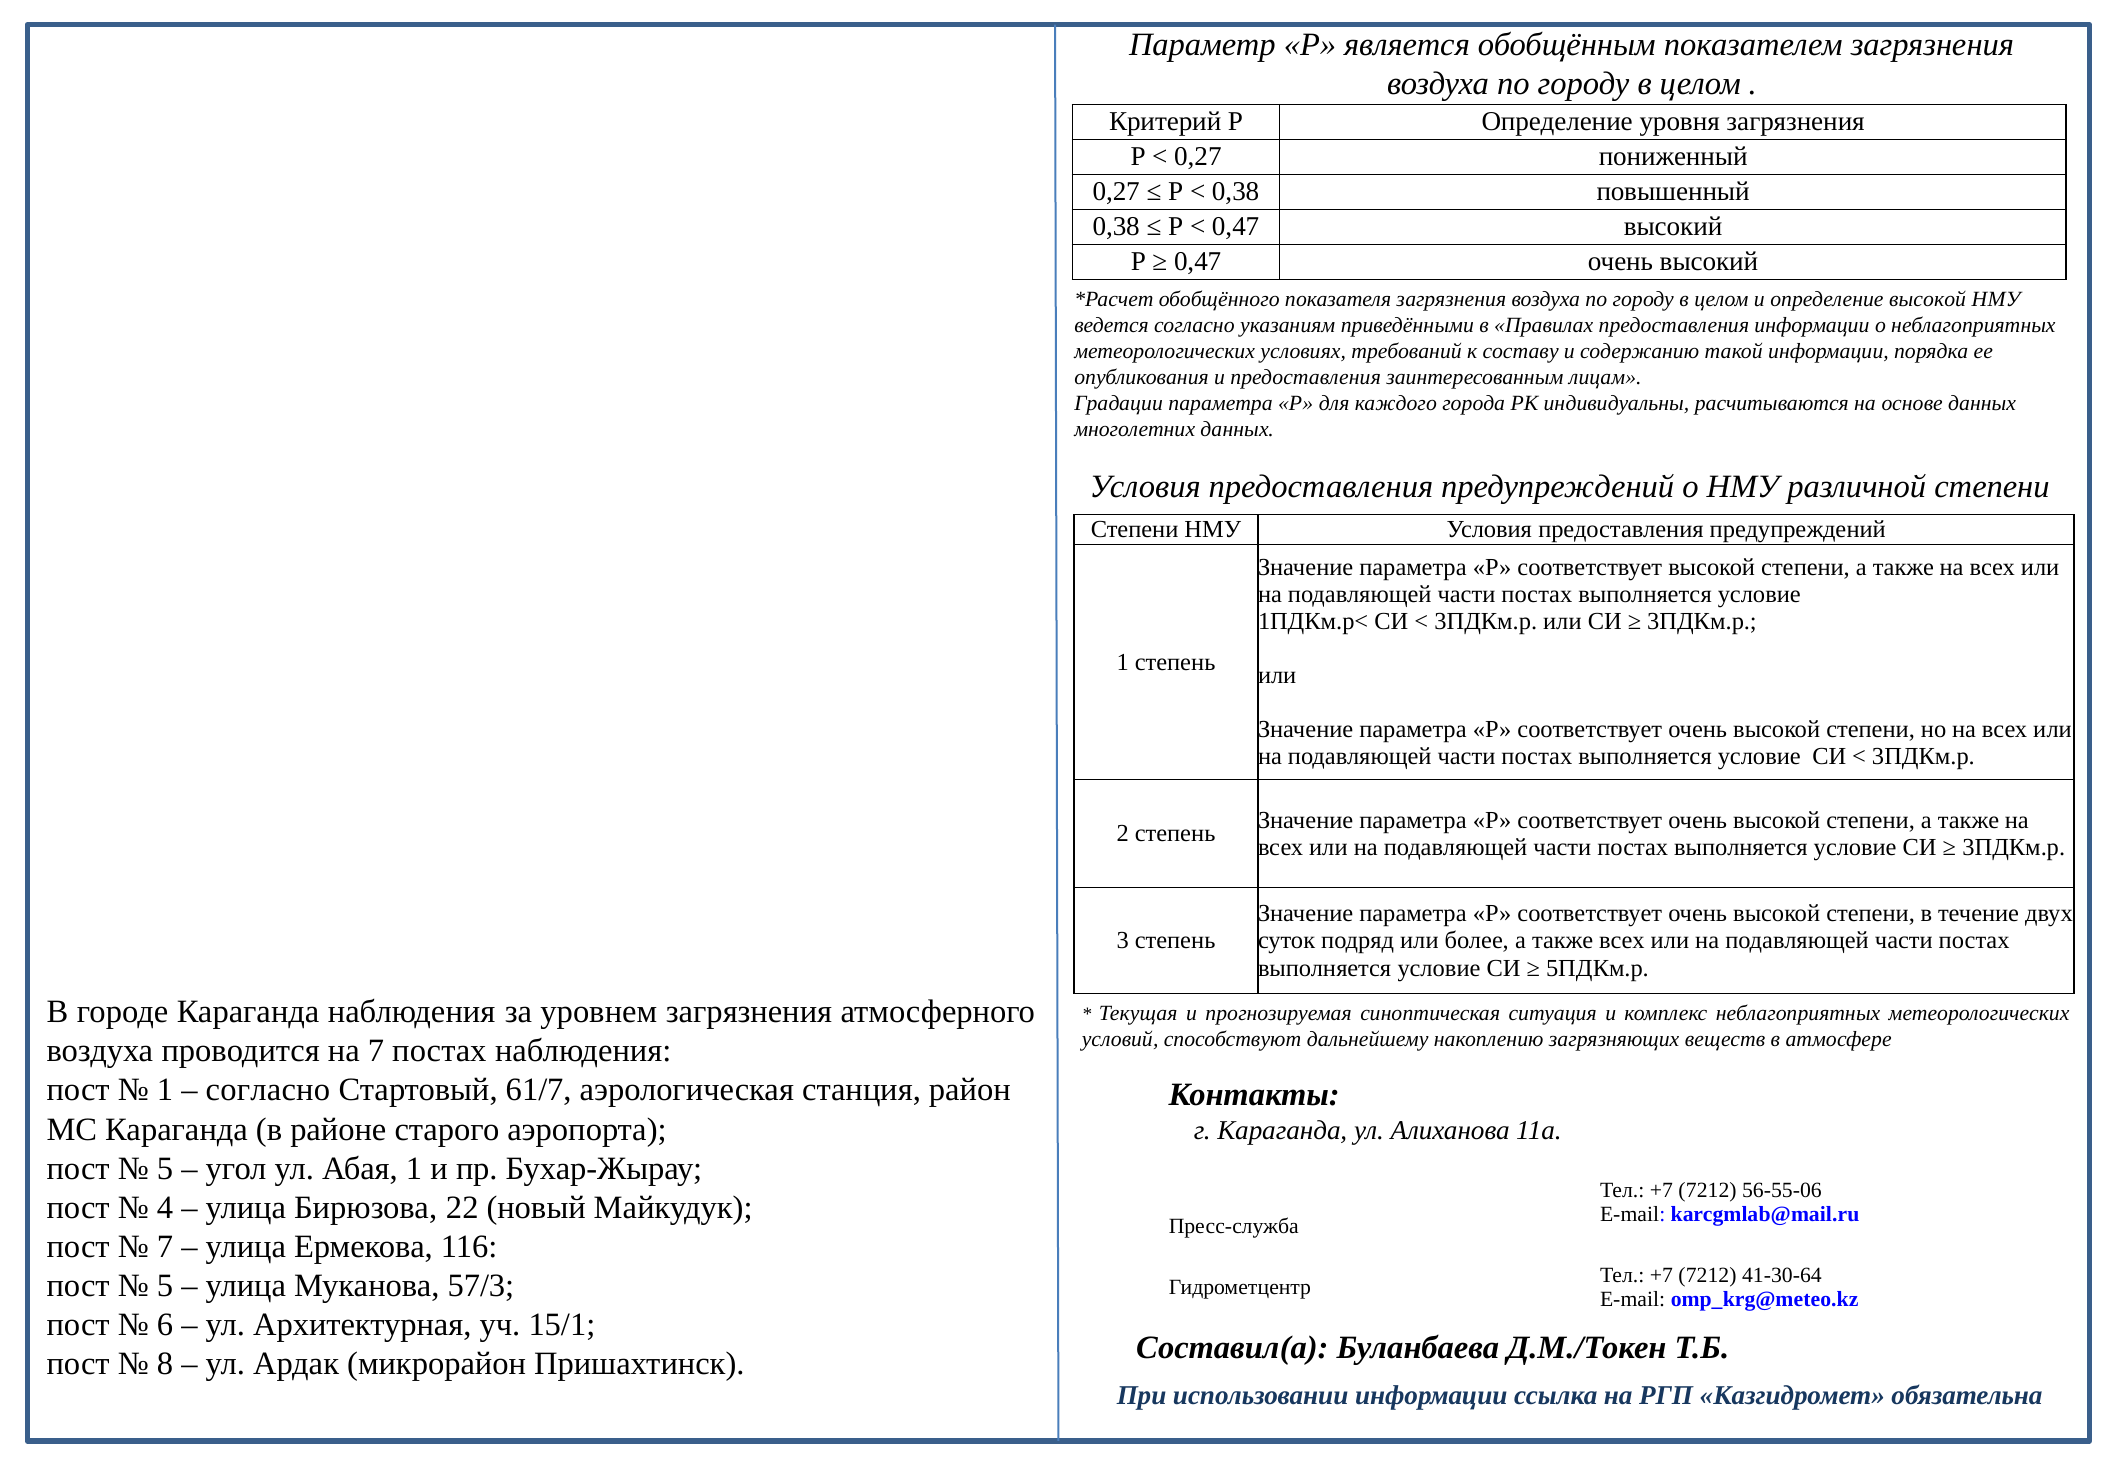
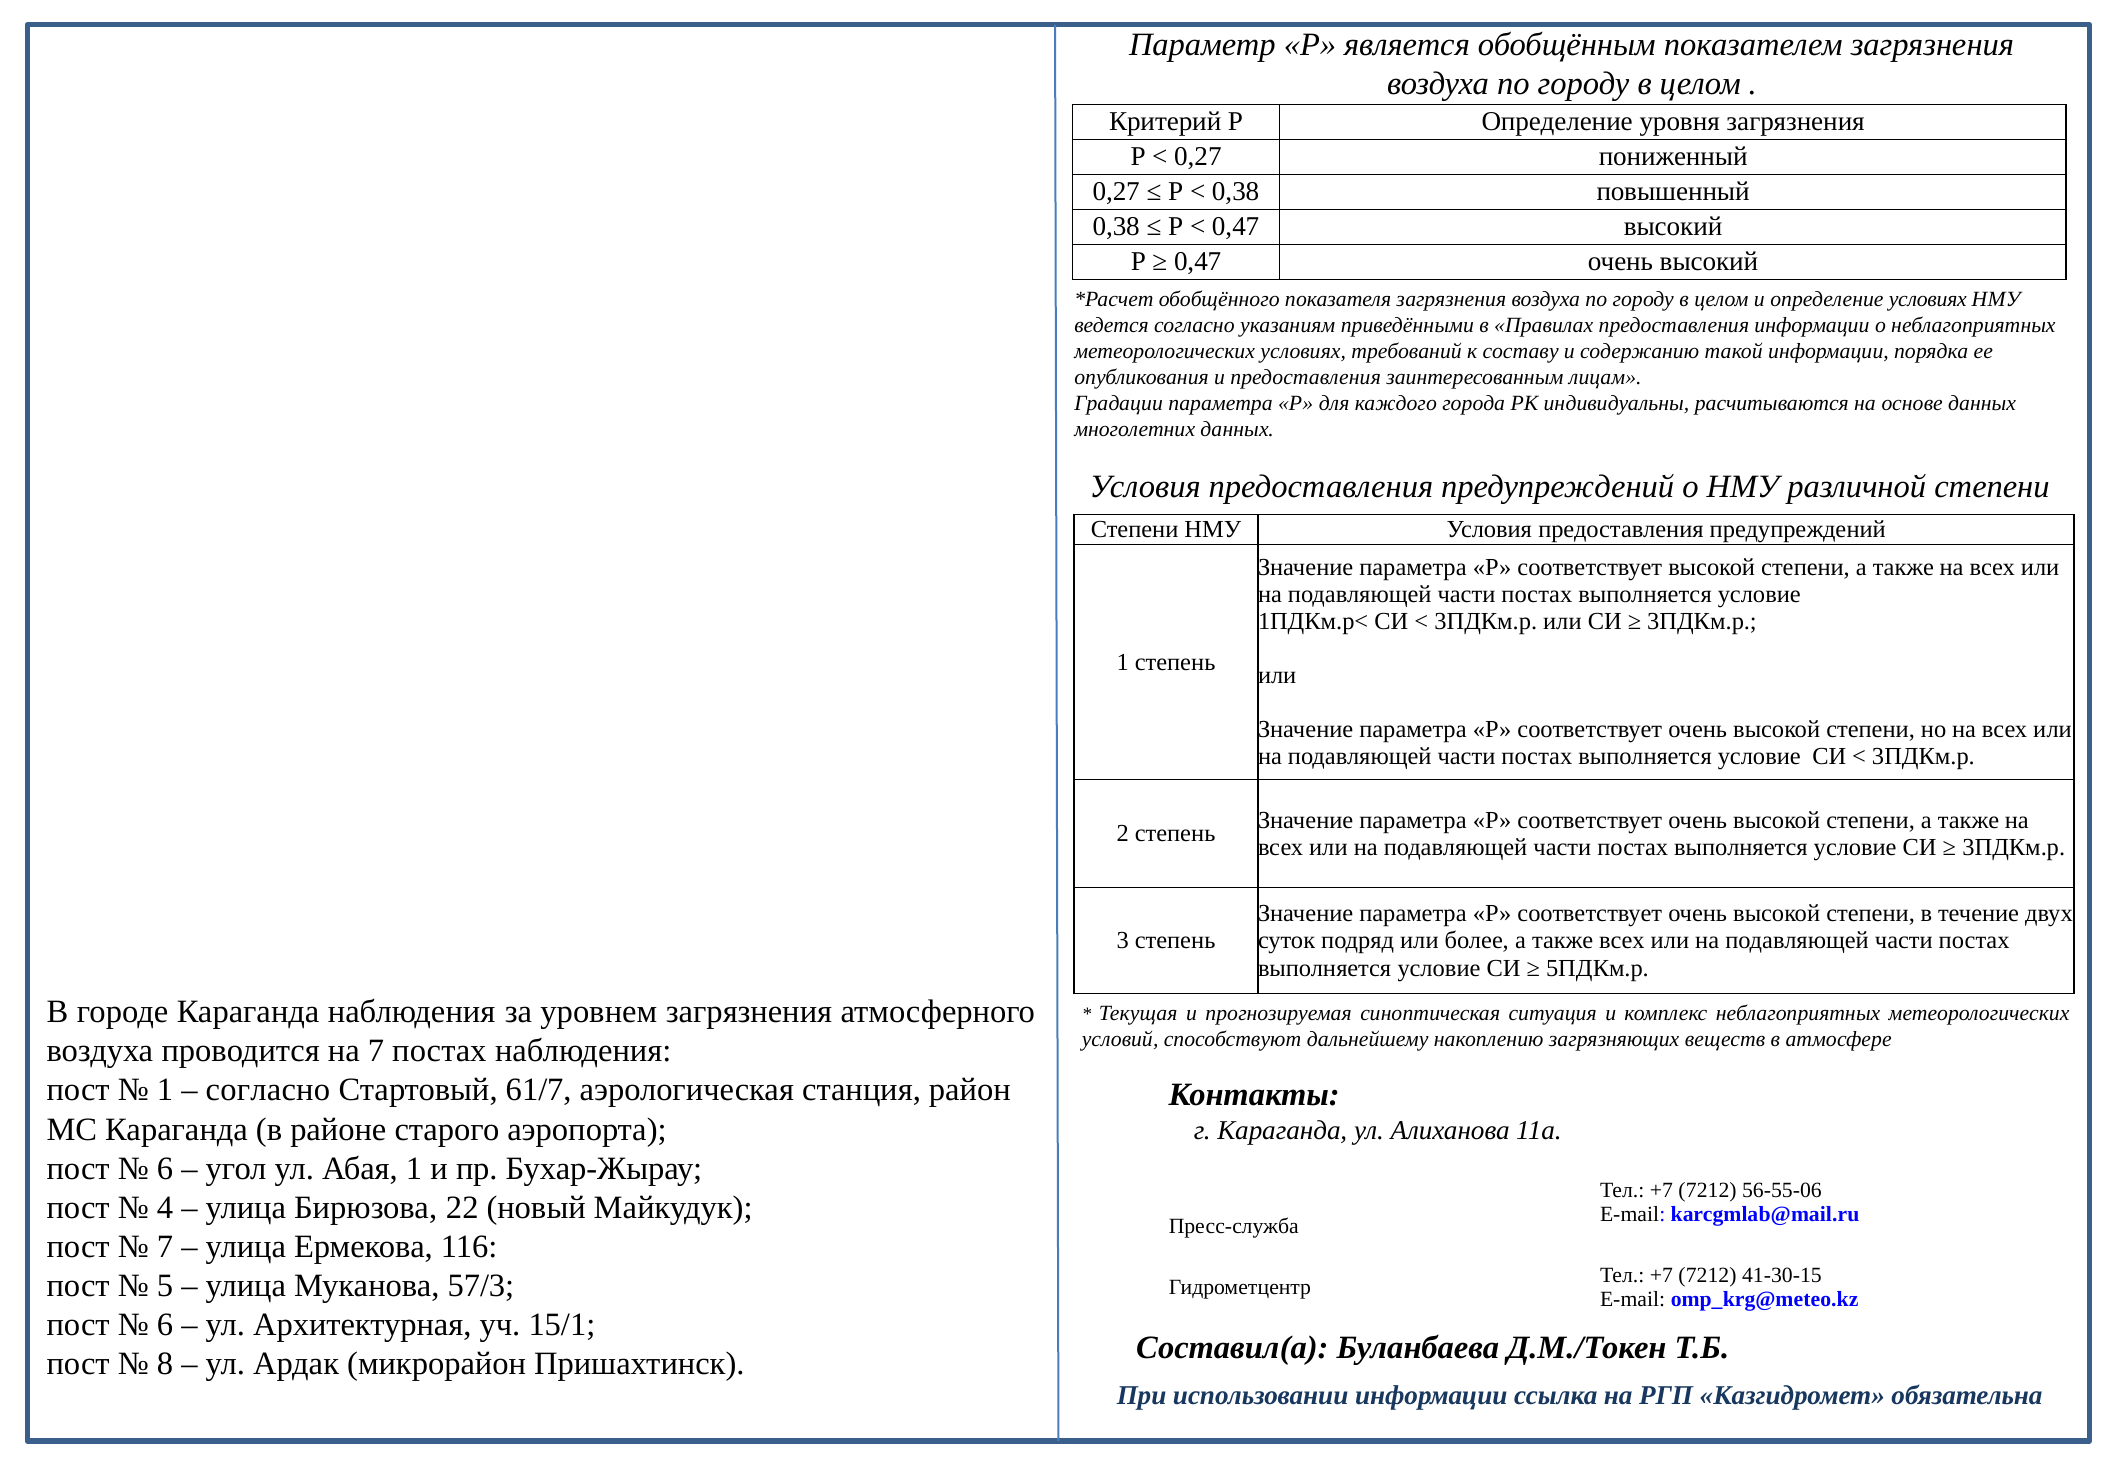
определение высокой: высокой -> условиях
5 at (165, 1168): 5 -> 6
41-30-64: 41-30-64 -> 41-30-15
